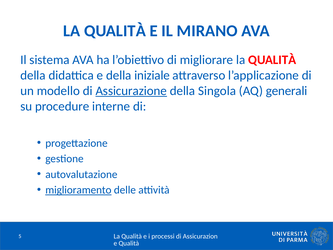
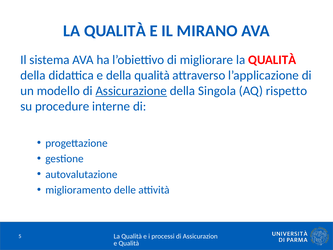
della iniziale: iniziale -> qualità
generali: generali -> rispetto
miglioramento underline: present -> none
